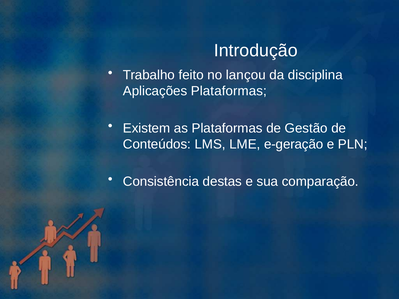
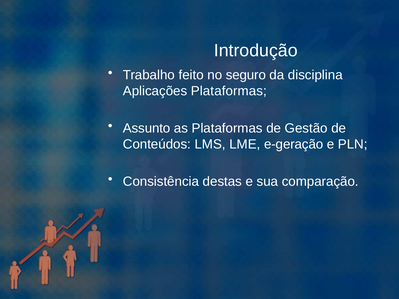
lançou: lançou -> seguro
Existem: Existem -> Assunto
